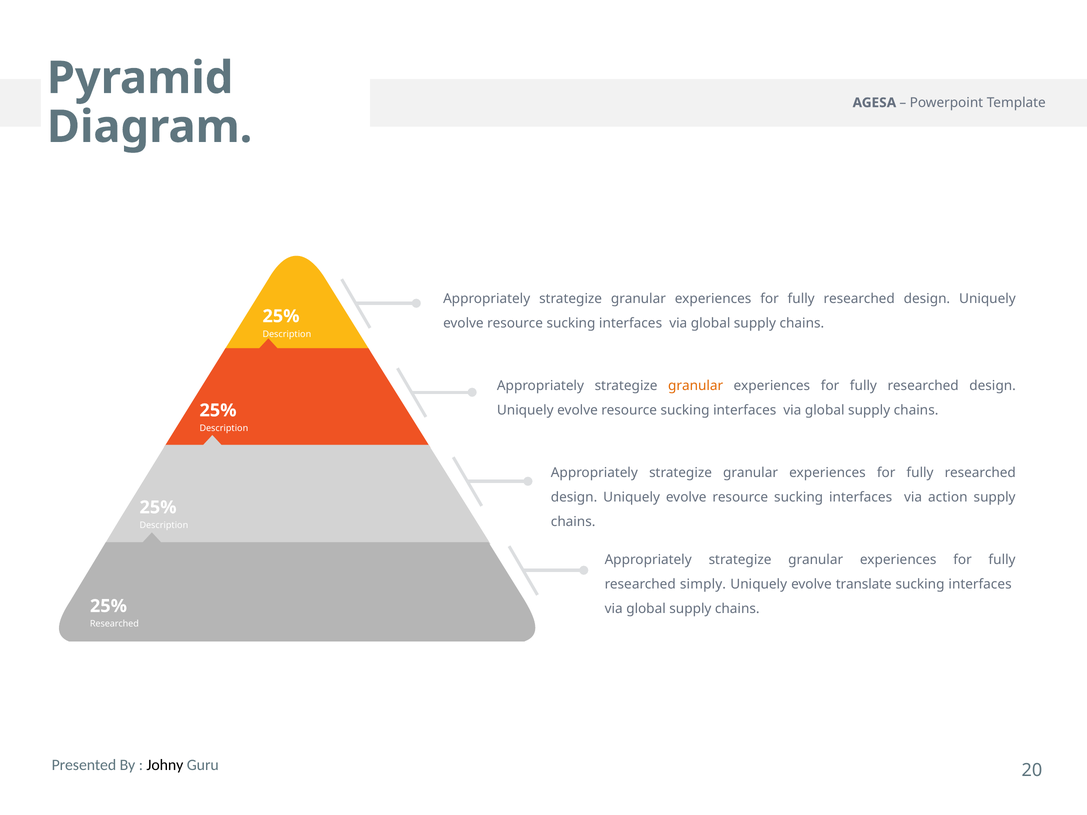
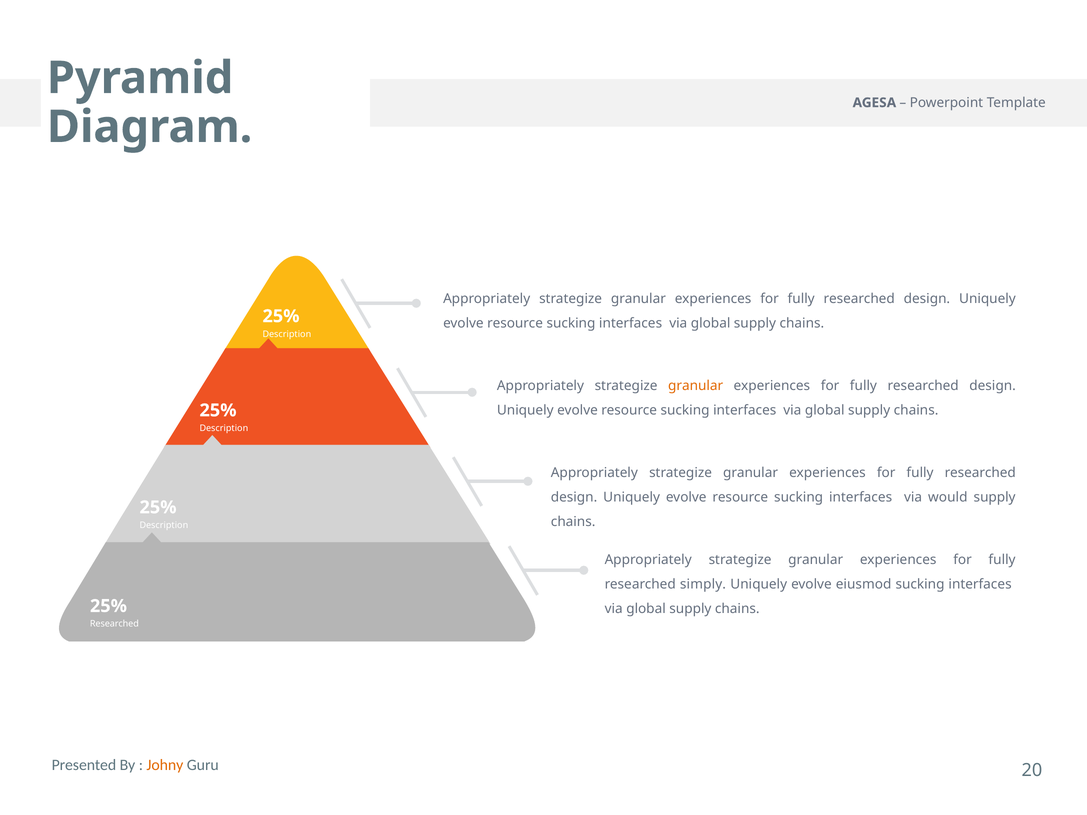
action: action -> would
translate: translate -> eiusmod
Johny colour: black -> orange
